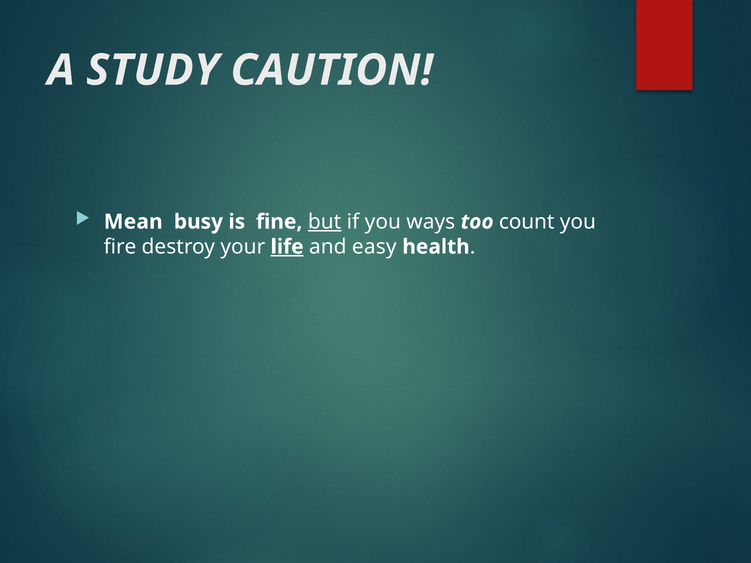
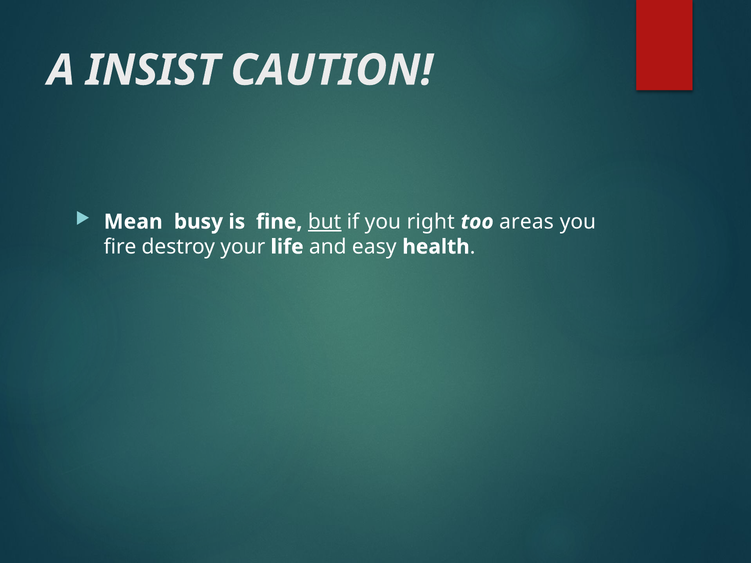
STUDY: STUDY -> INSIST
ways: ways -> right
count: count -> areas
life underline: present -> none
